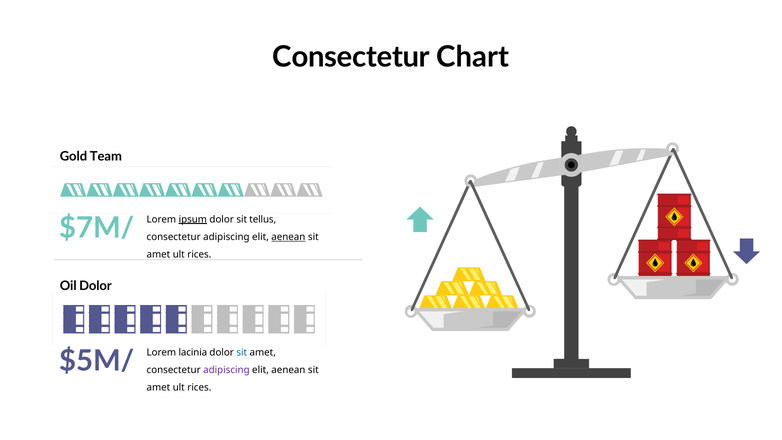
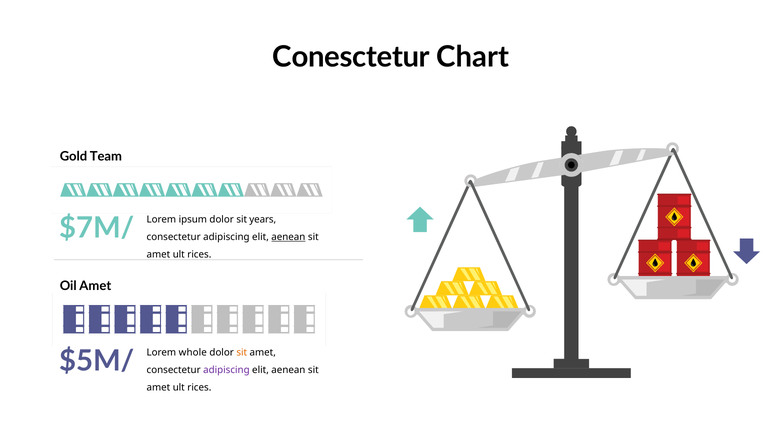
Consectetur at (351, 57): Consectetur -> Conesctetur
ipsum underline: present -> none
tellus: tellus -> years
Oil Dolor: Dolor -> Amet
lacinia: lacinia -> whole
sit at (242, 352) colour: blue -> orange
